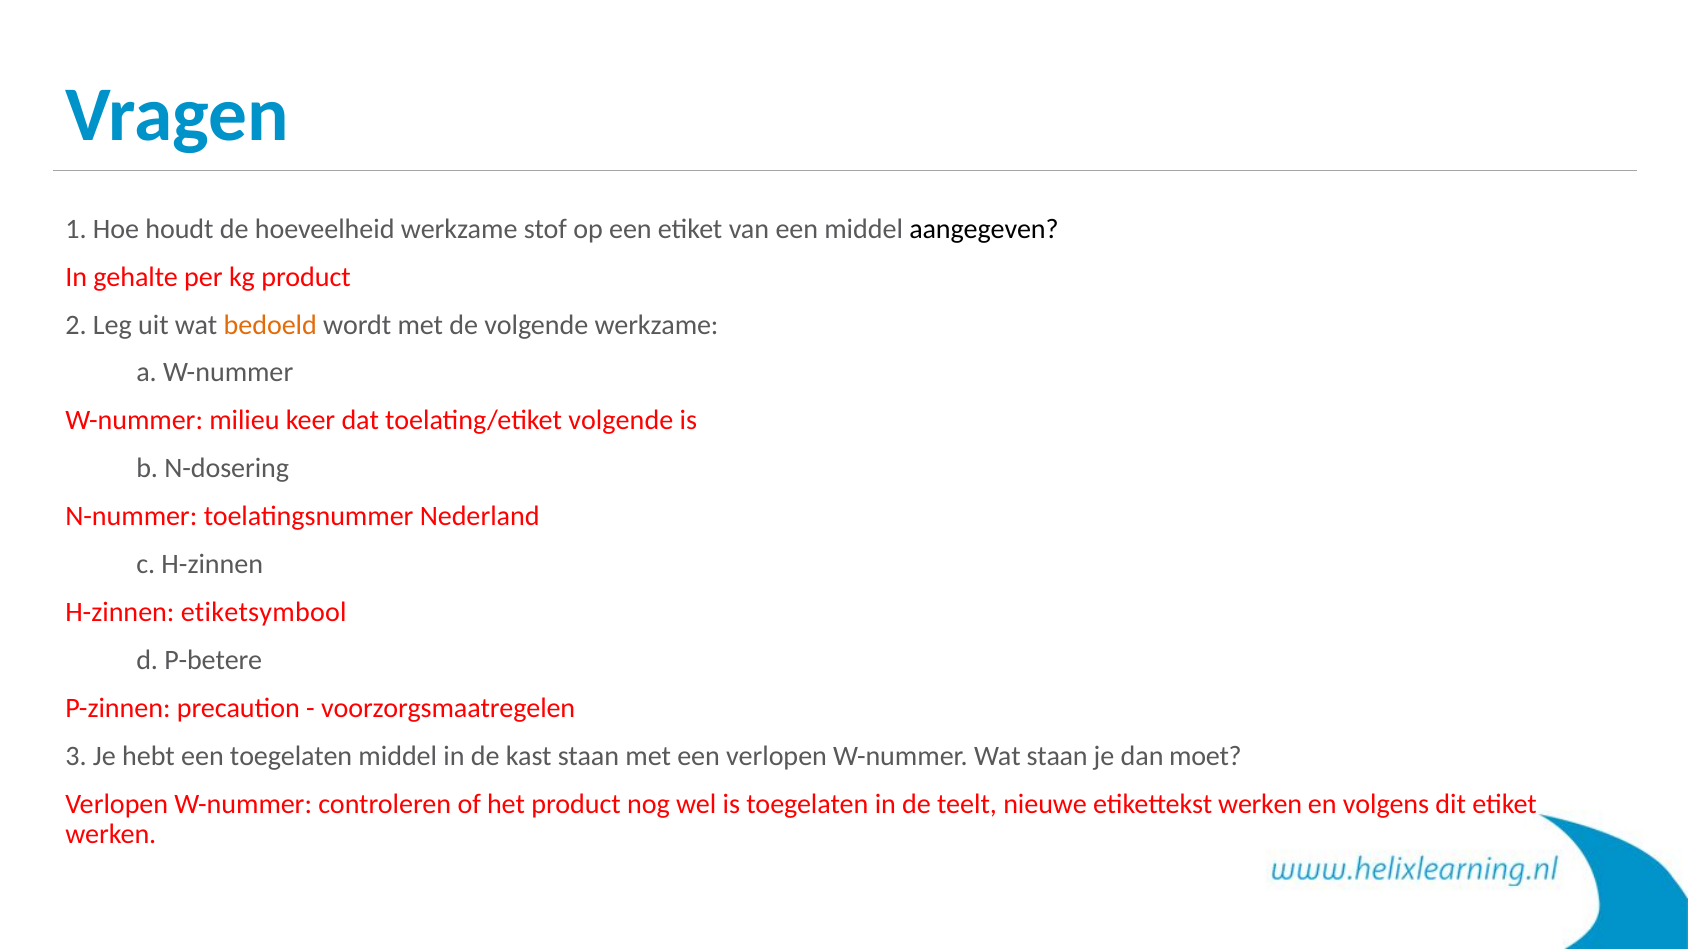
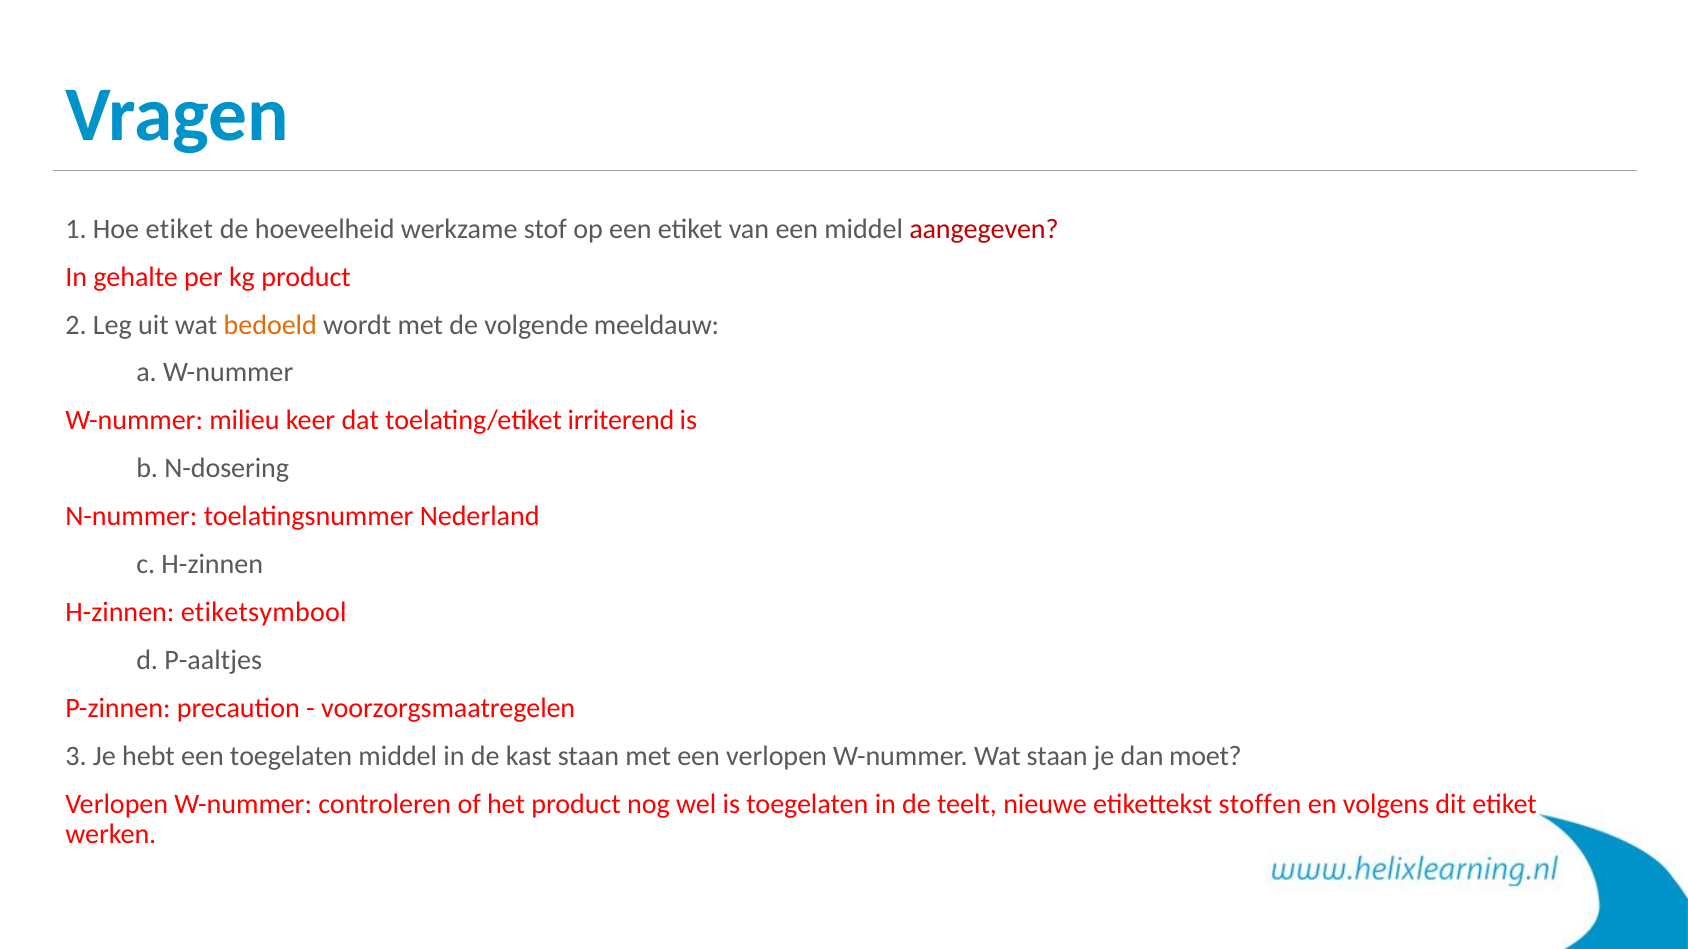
Hoe houdt: houdt -> etiket
aangegeven colour: black -> red
volgende werkzame: werkzame -> meeldauw
toelating/etiket volgende: volgende -> irriterend
P-betere: P-betere -> P-aaltjes
etikettekst werken: werken -> stoffen
